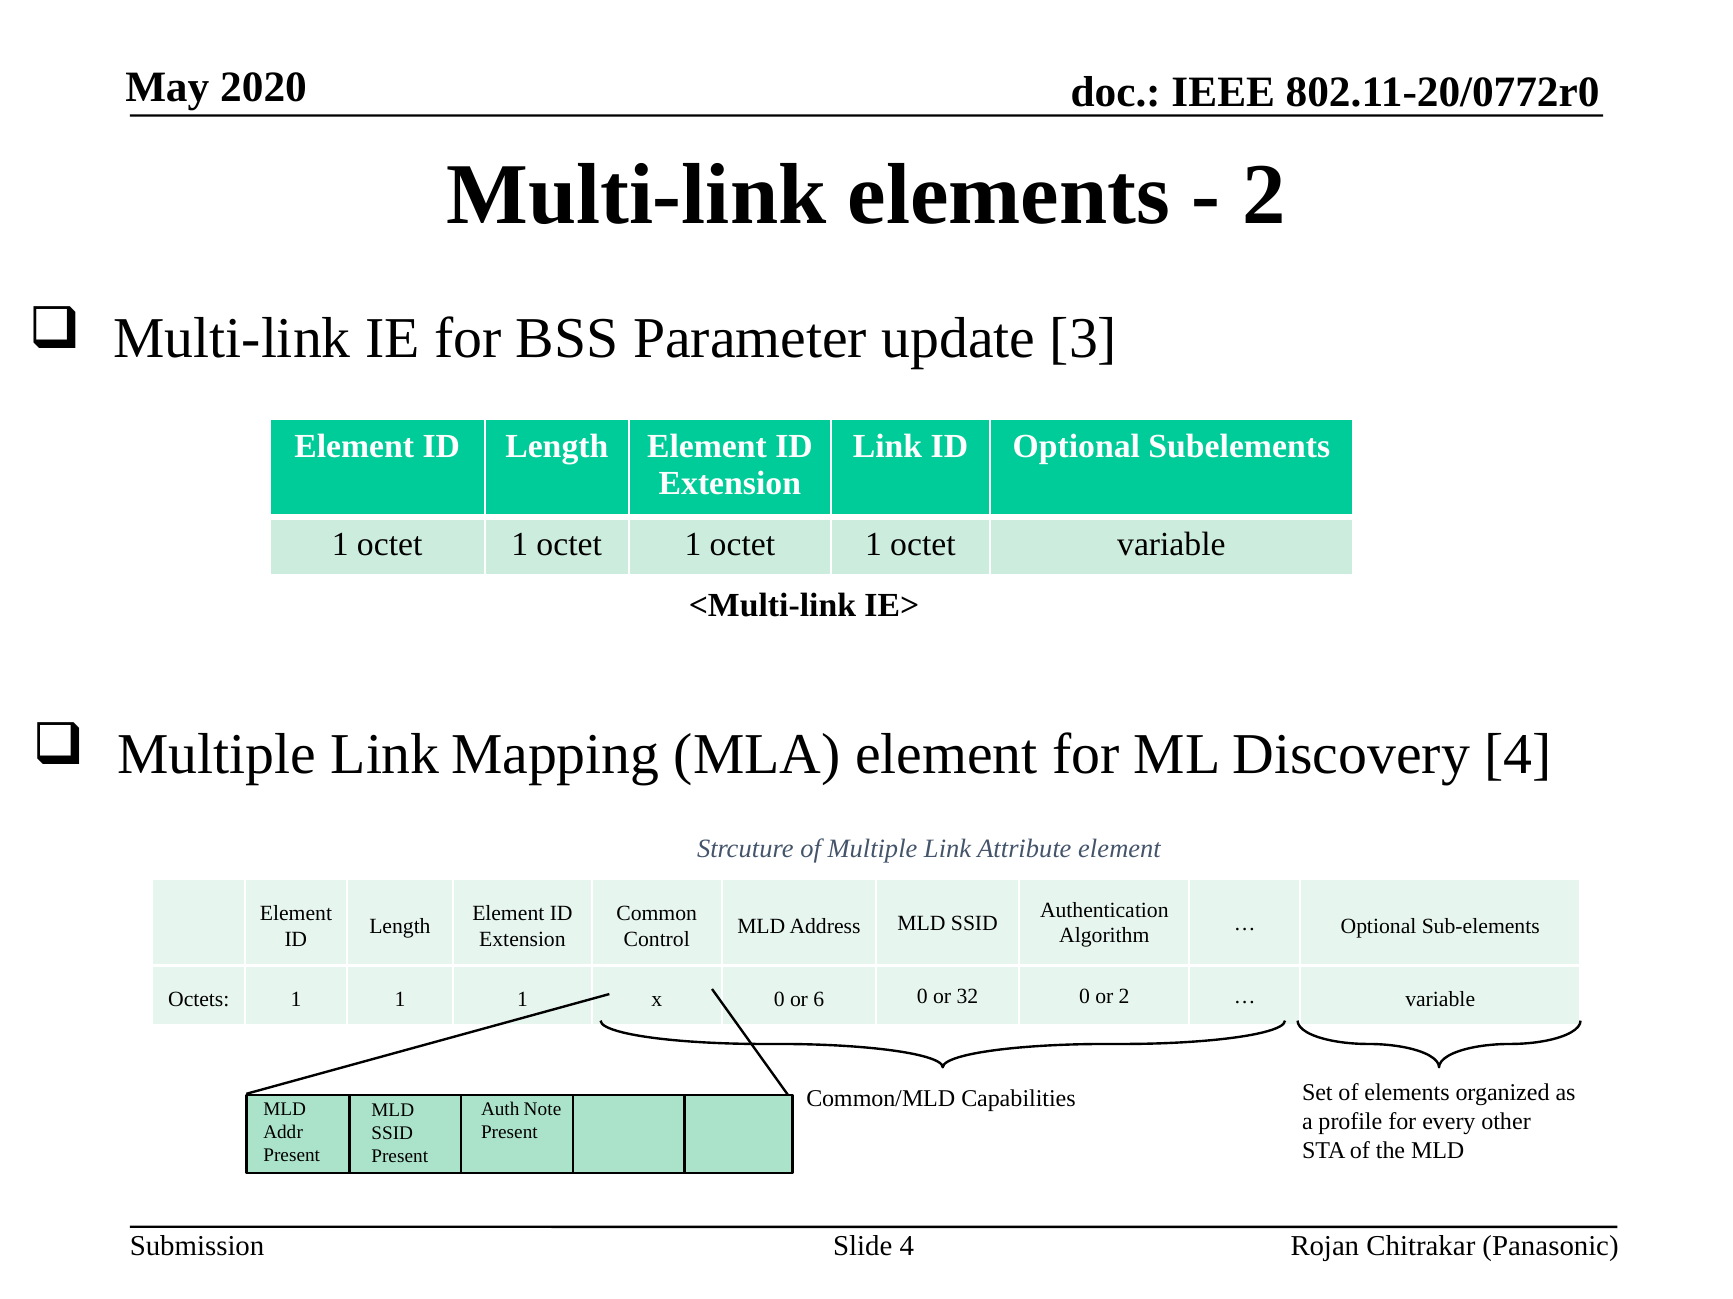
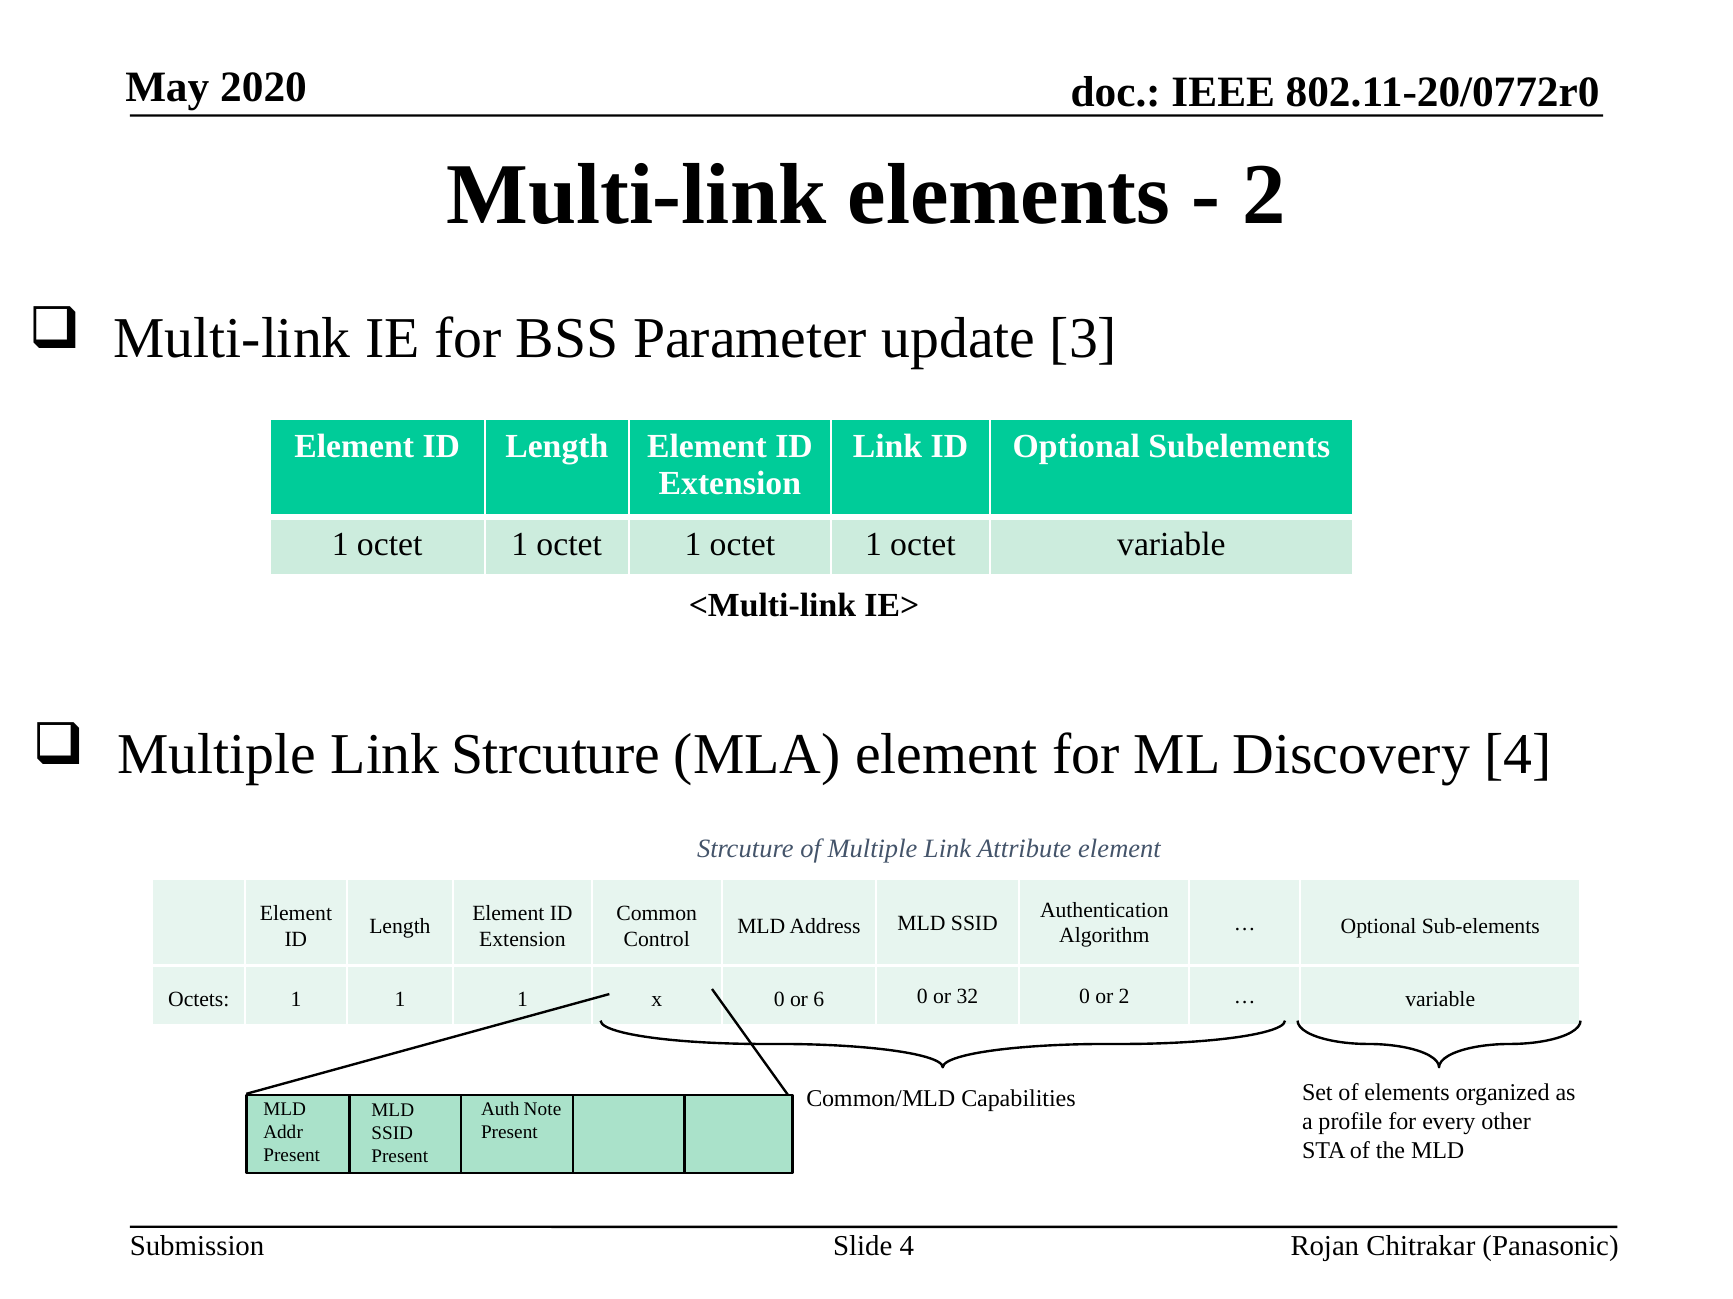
Link Mapping: Mapping -> Strcuture
